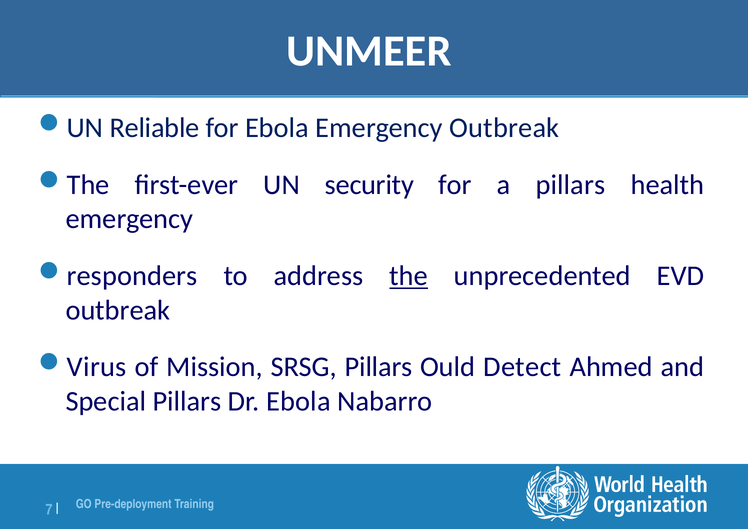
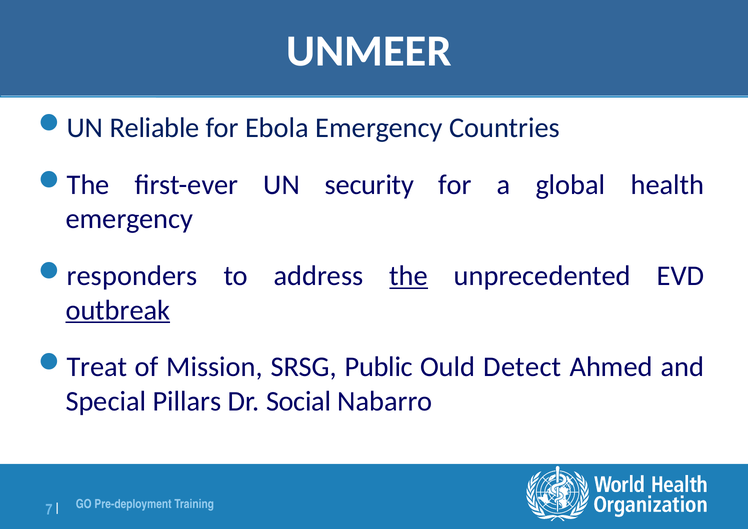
Emergency Outbreak: Outbreak -> Countries
a pillars: pillars -> global
outbreak at (118, 310) underline: none -> present
Virus: Virus -> Treat
SRSG Pillars: Pillars -> Public
Dr Ebola: Ebola -> Social
